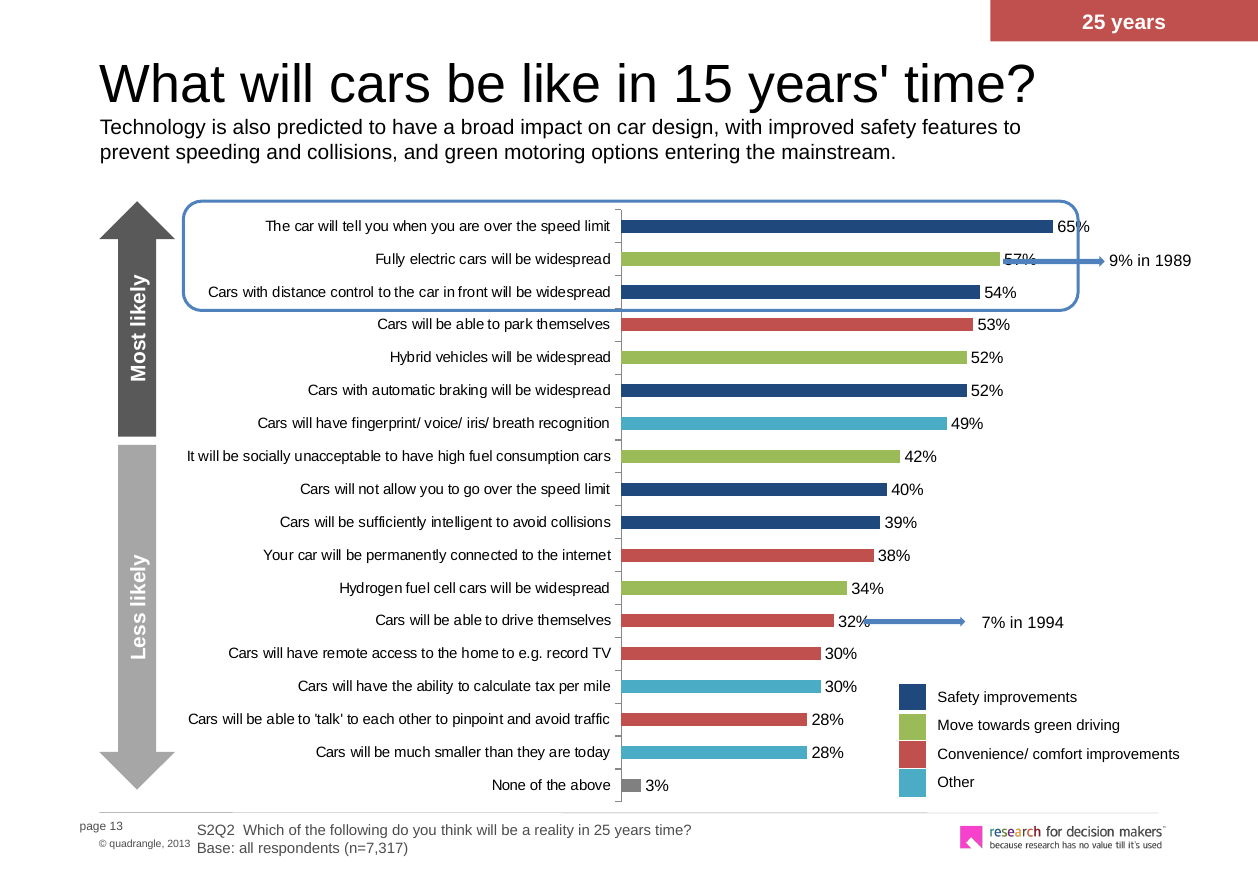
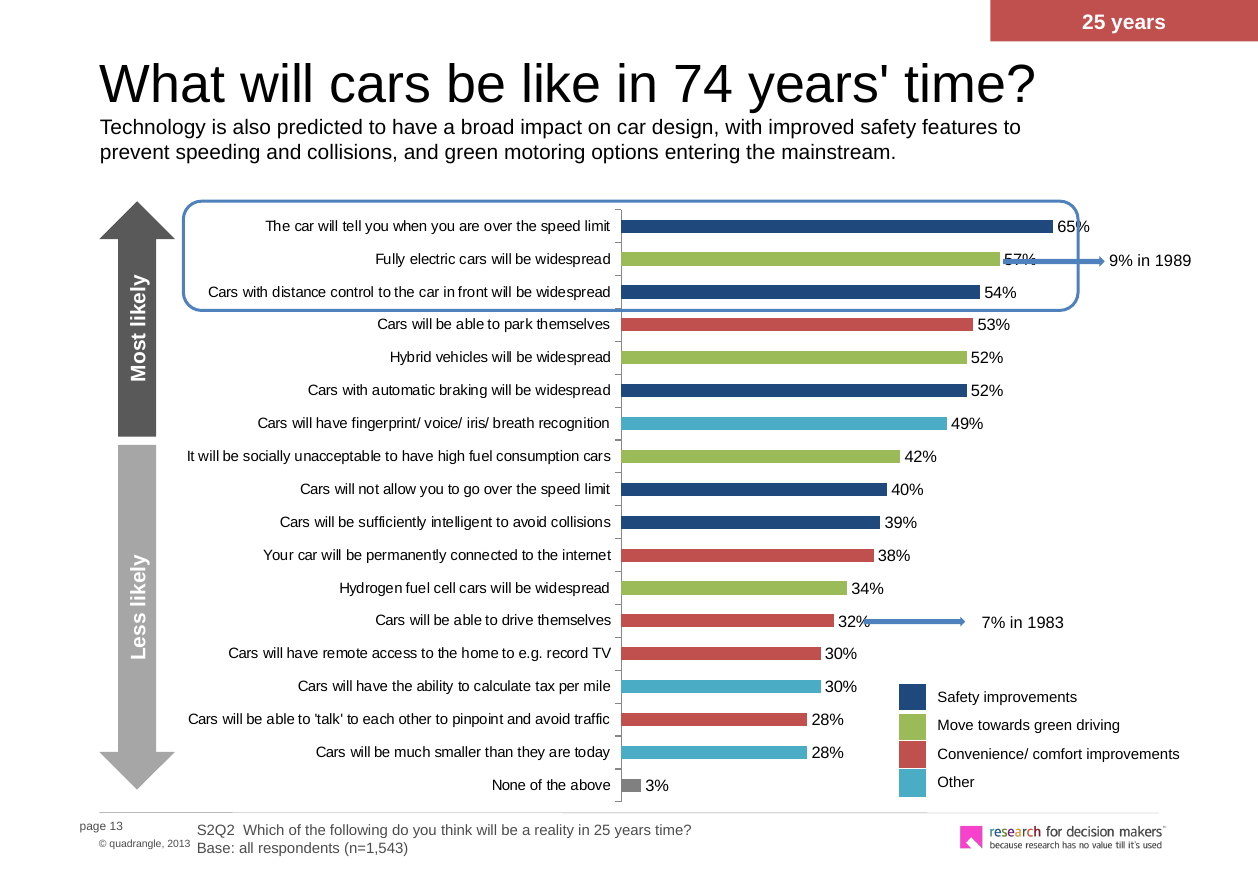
15: 15 -> 74
1994: 1994 -> 1983
n=7,317: n=7,317 -> n=1,543
